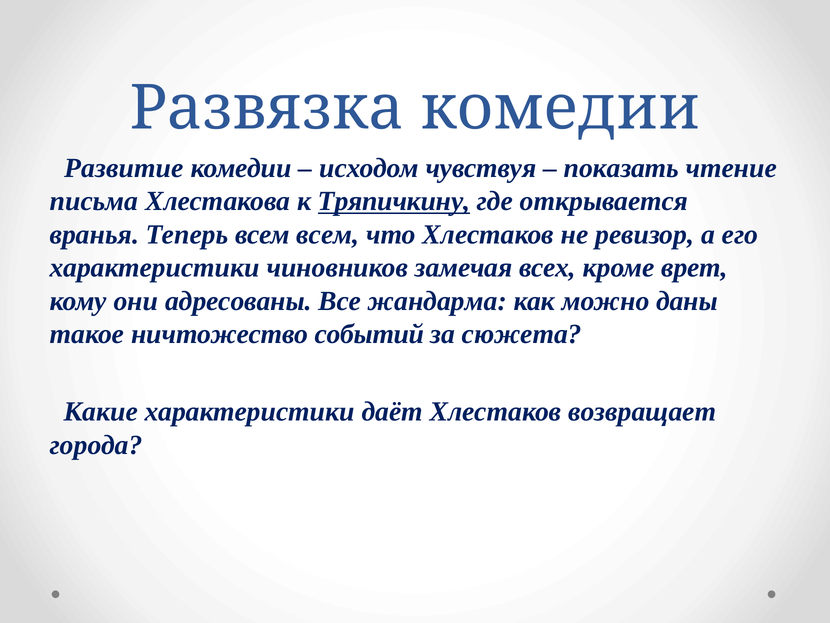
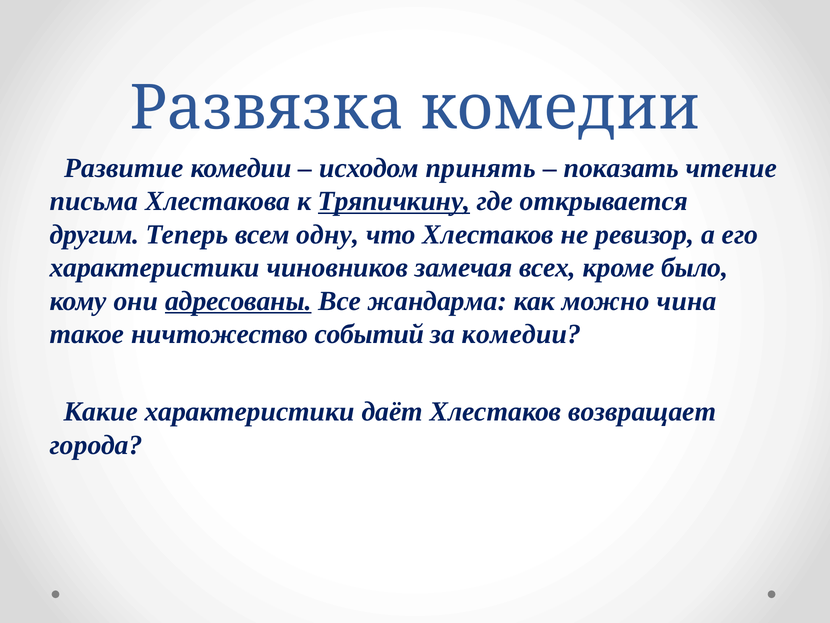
чувствуя: чувствуя -> принять
вранья: вранья -> другим
всем всем: всем -> одну
врет: врет -> было
адресованы underline: none -> present
даны: даны -> чина
за сюжета: сюжета -> комедии
